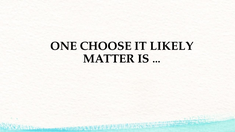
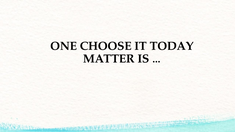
LIKELY: LIKELY -> TODAY
